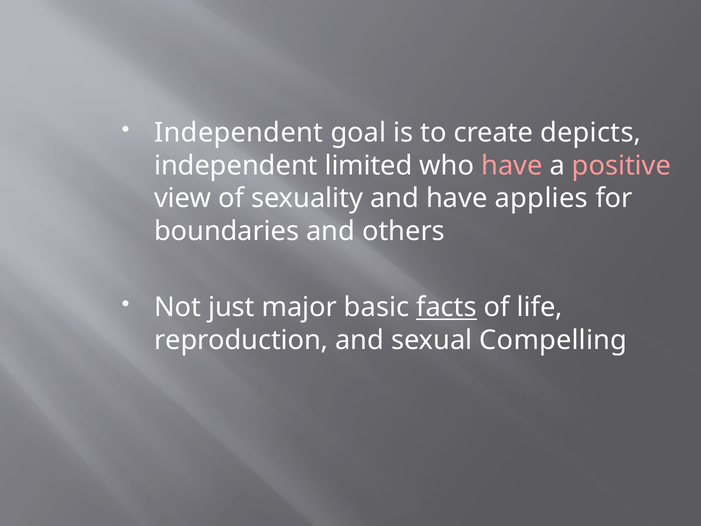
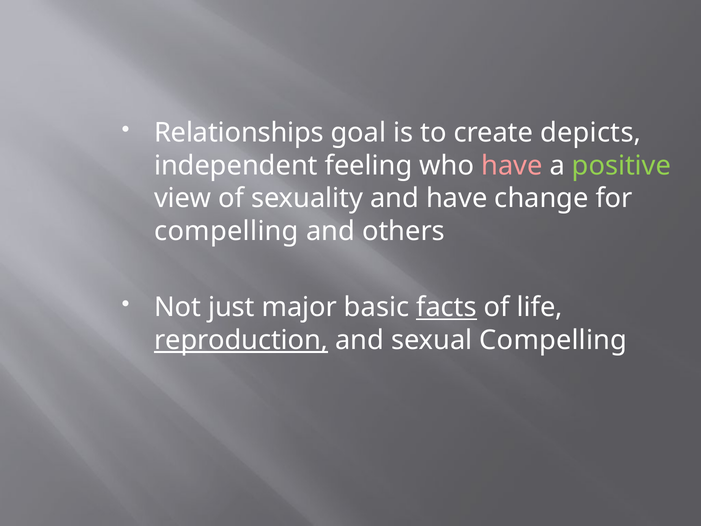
Independent at (239, 133): Independent -> Relationships
limited: limited -> feeling
positive colour: pink -> light green
applies: applies -> change
boundaries at (227, 231): boundaries -> compelling
reproduction underline: none -> present
